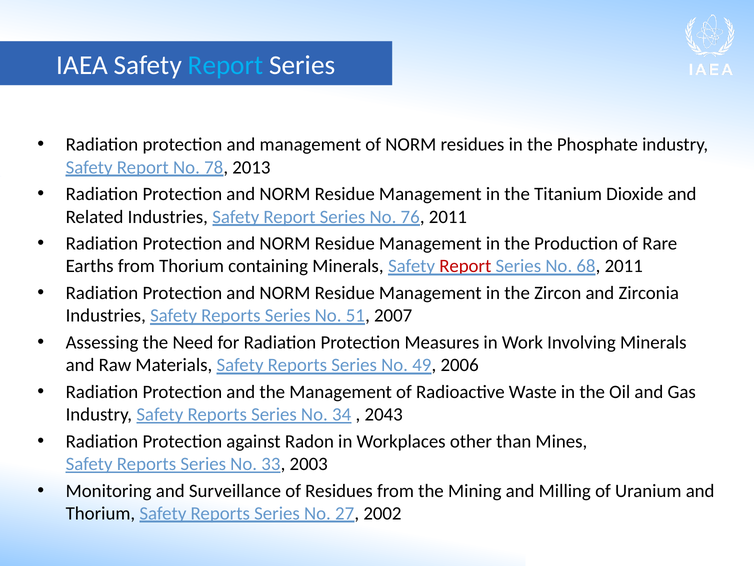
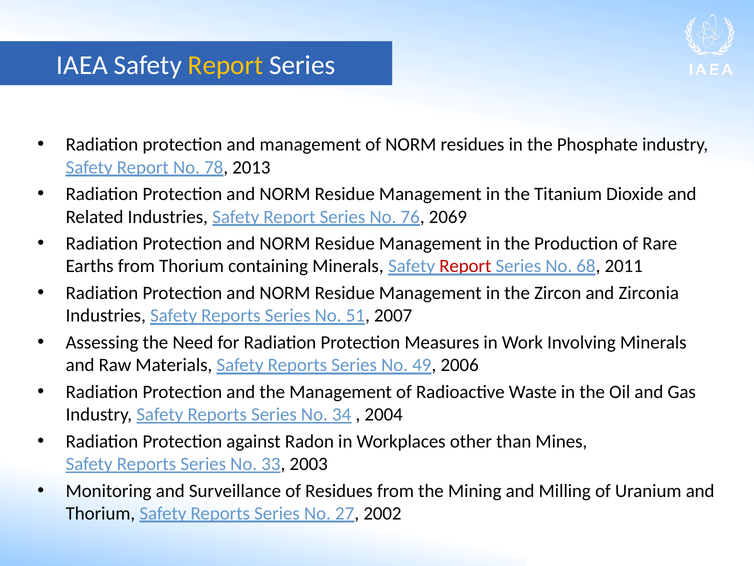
Report at (226, 65) colour: light blue -> yellow
76 2011: 2011 -> 2069
2043: 2043 -> 2004
